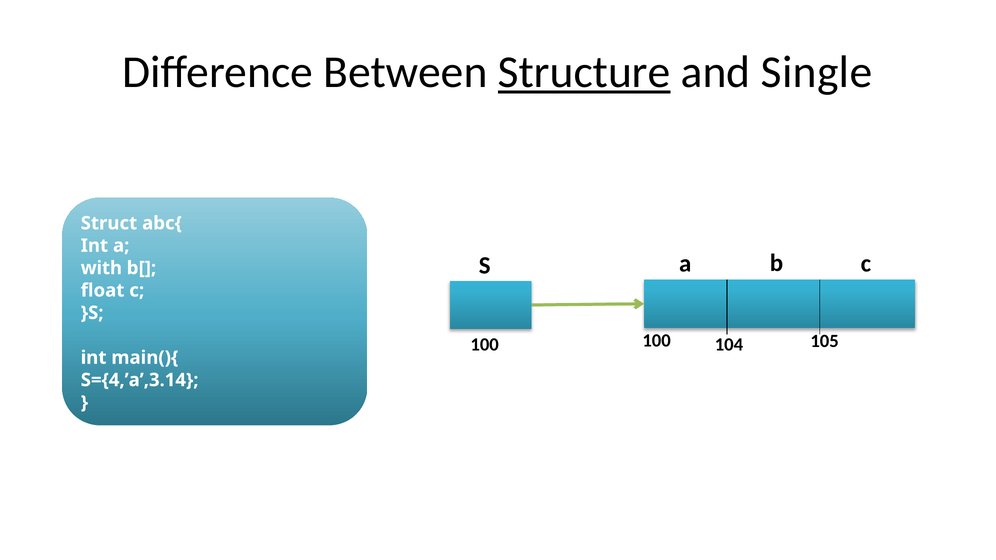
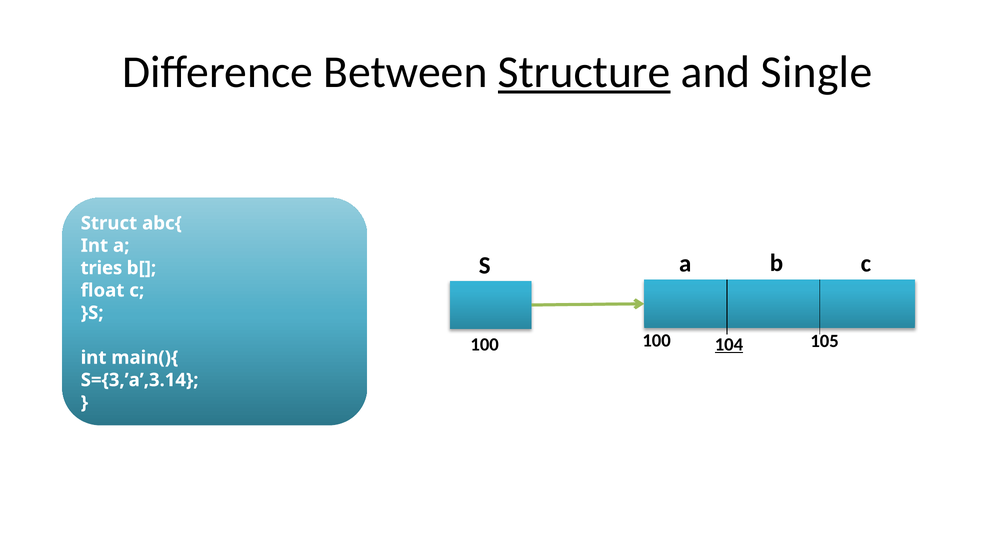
with: with -> tries
104 underline: none -> present
S={4,’a’,3.14: S={4,’a’,3.14 -> S={3,’a’,3.14
